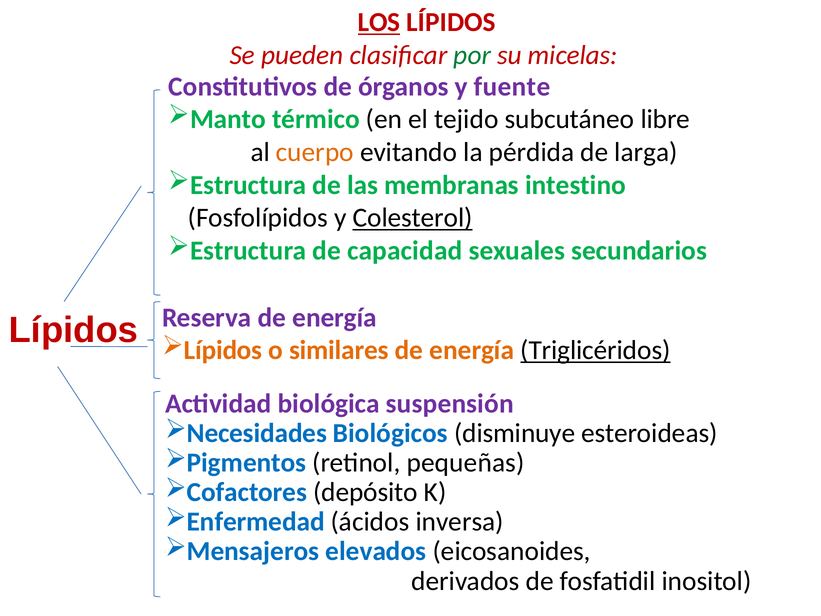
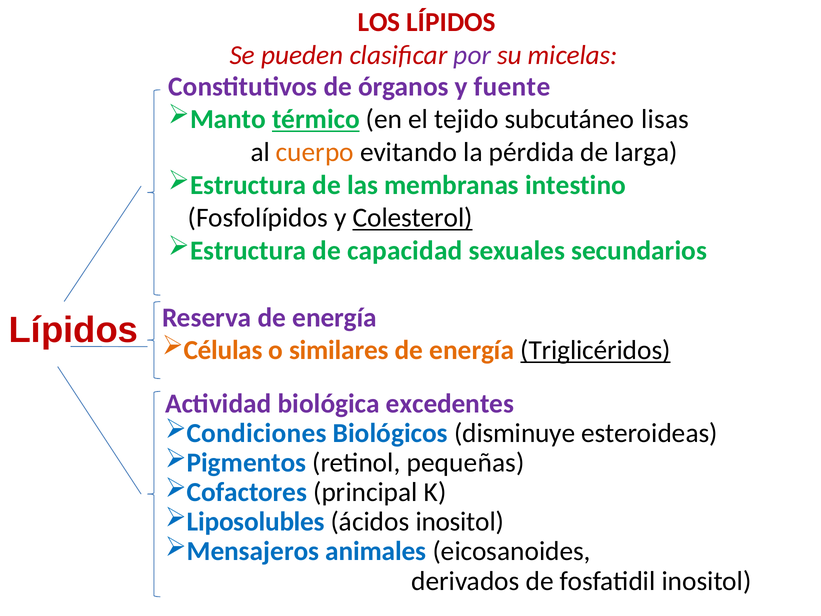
LOS underline: present -> none
por colour: green -> purple
térmico underline: none -> present
libre: libre -> lisas
Lípidos at (223, 350): Lípidos -> Células
suspensión: suspensión -> excedentes
Necesidades: Necesidades -> Condiciones
depósito: depósito -> principal
Enfermedad: Enfermedad -> Liposolubles
ácidos inversa: inversa -> inositol
elevados: elevados -> animales
